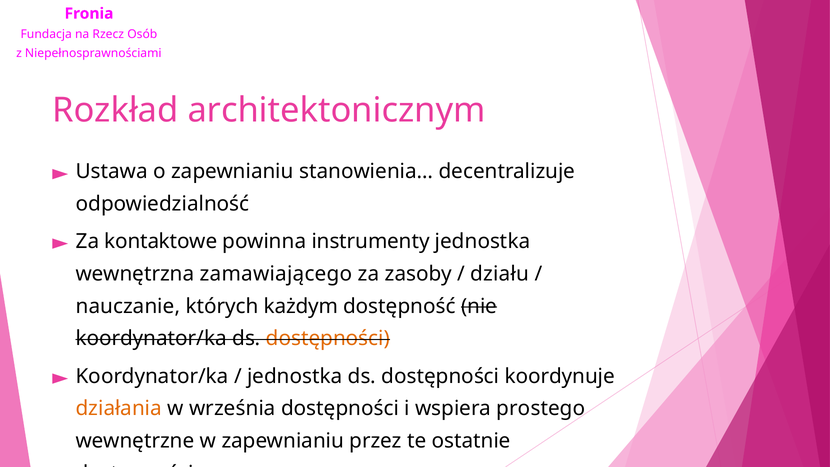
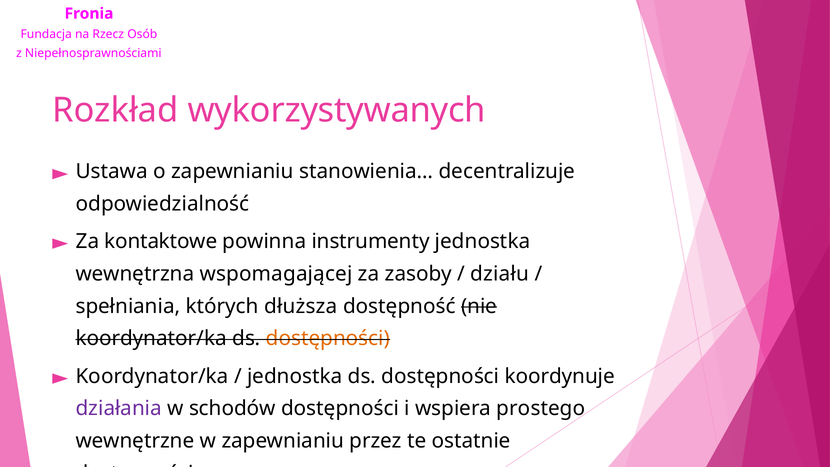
architektonicznym: architektonicznym -> wykorzystywanych
zamawiającego: zamawiającego -> wspomagającej
nauczanie: nauczanie -> spełniania
każdym: każdym -> dłuższa
działania colour: orange -> purple
września: września -> schodów
